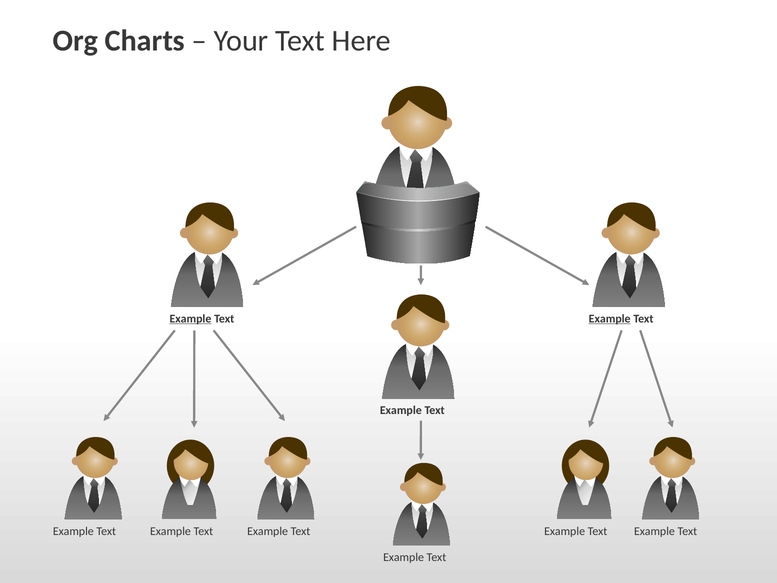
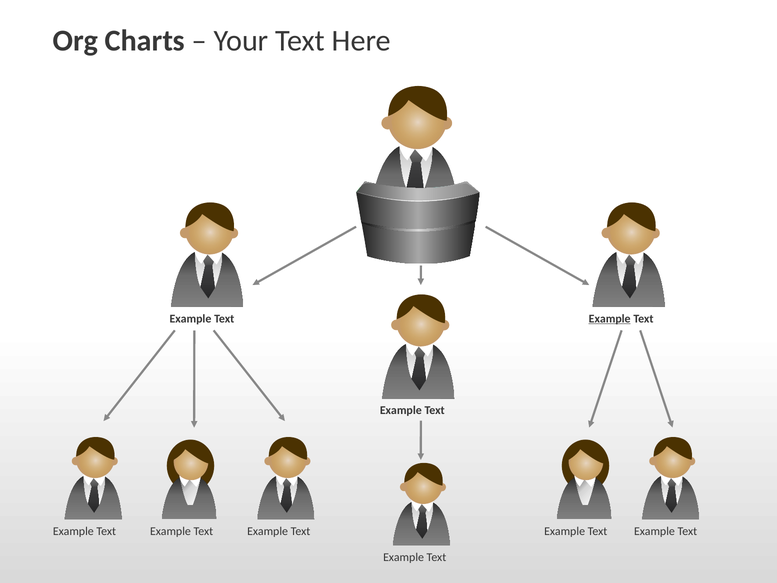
Example at (190, 318) underline: present -> none
